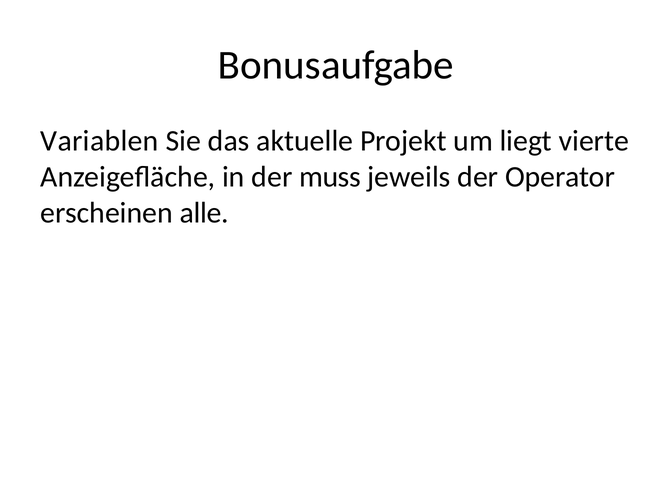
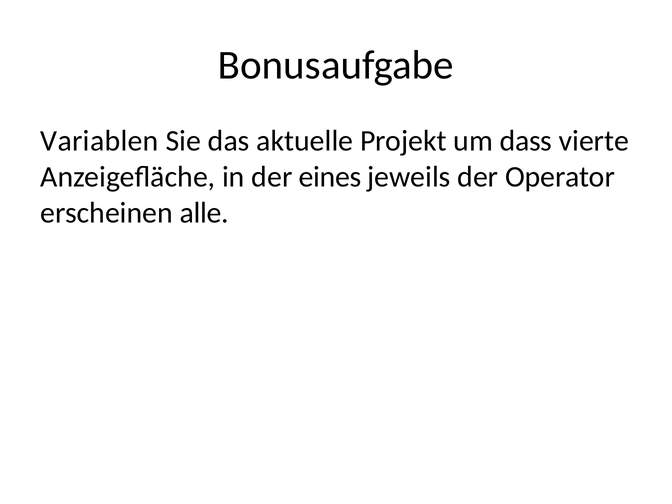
liegt: liegt -> dass
muss: muss -> eines
